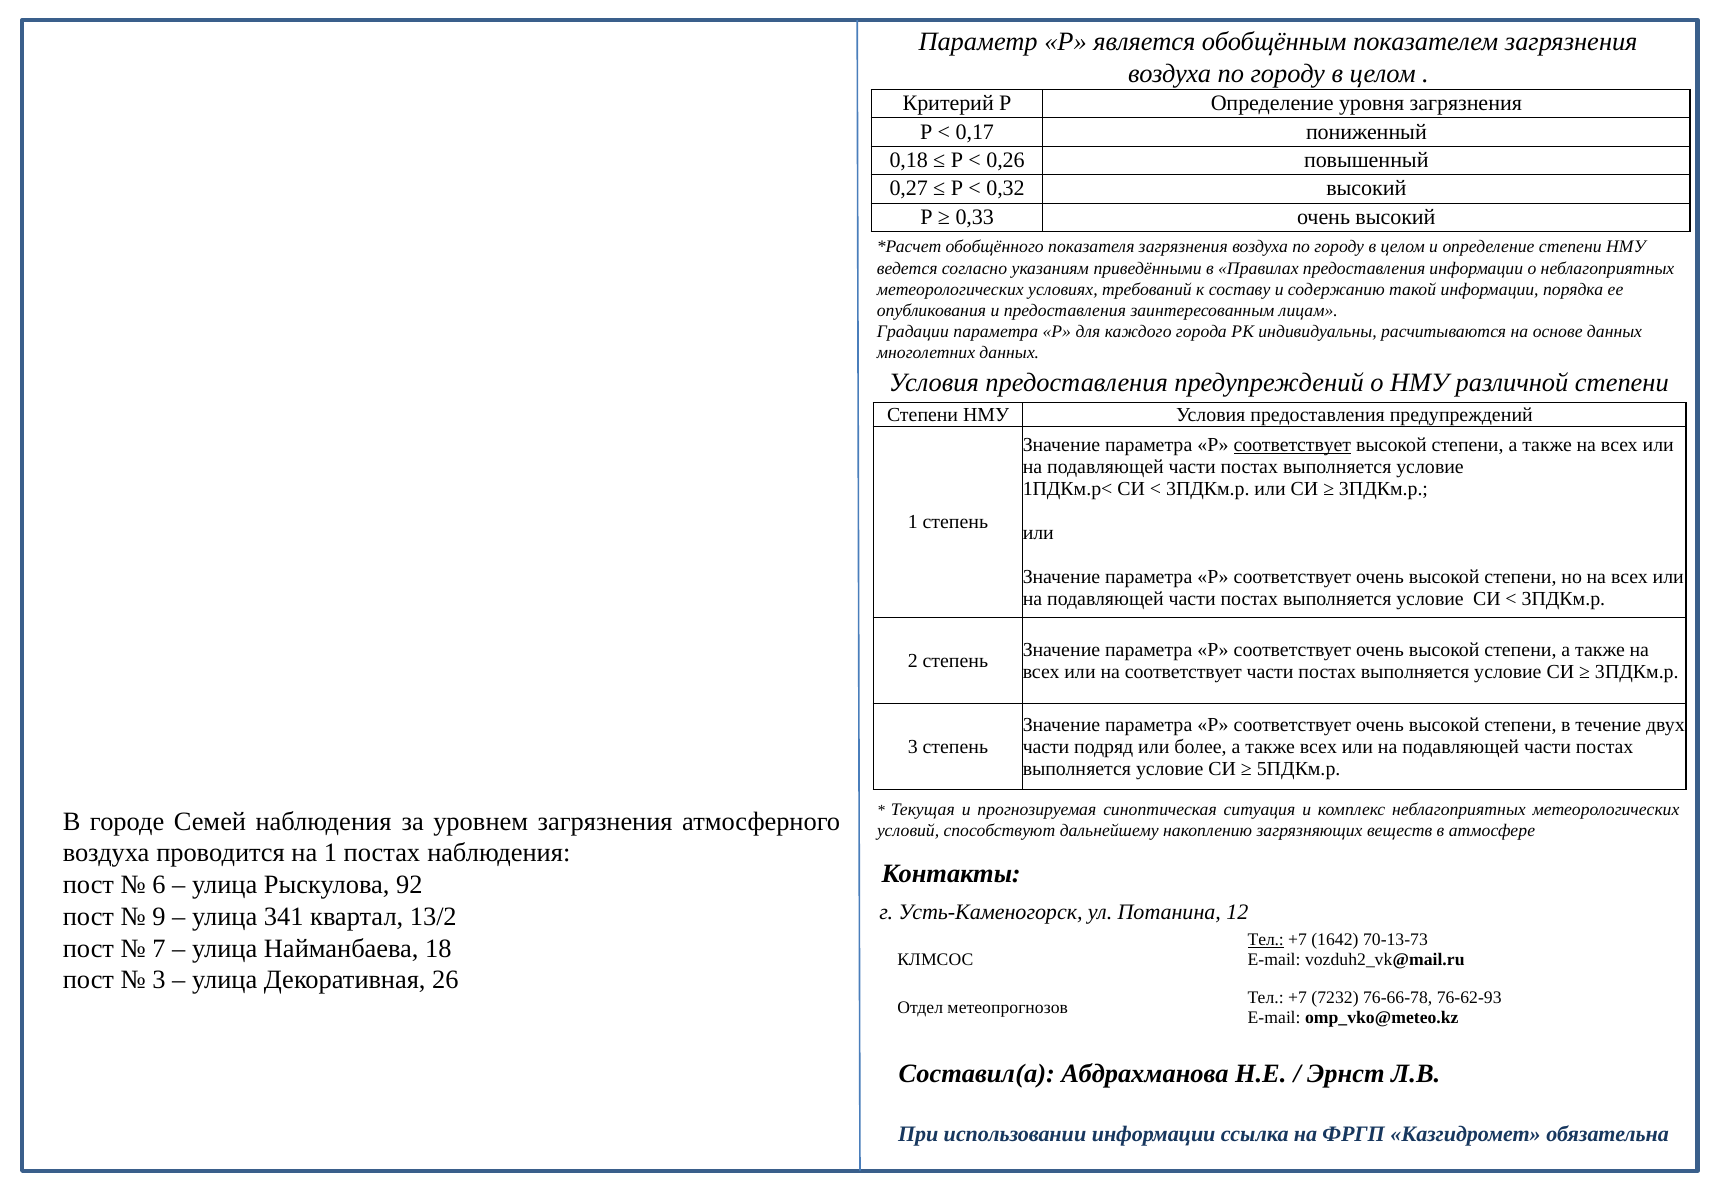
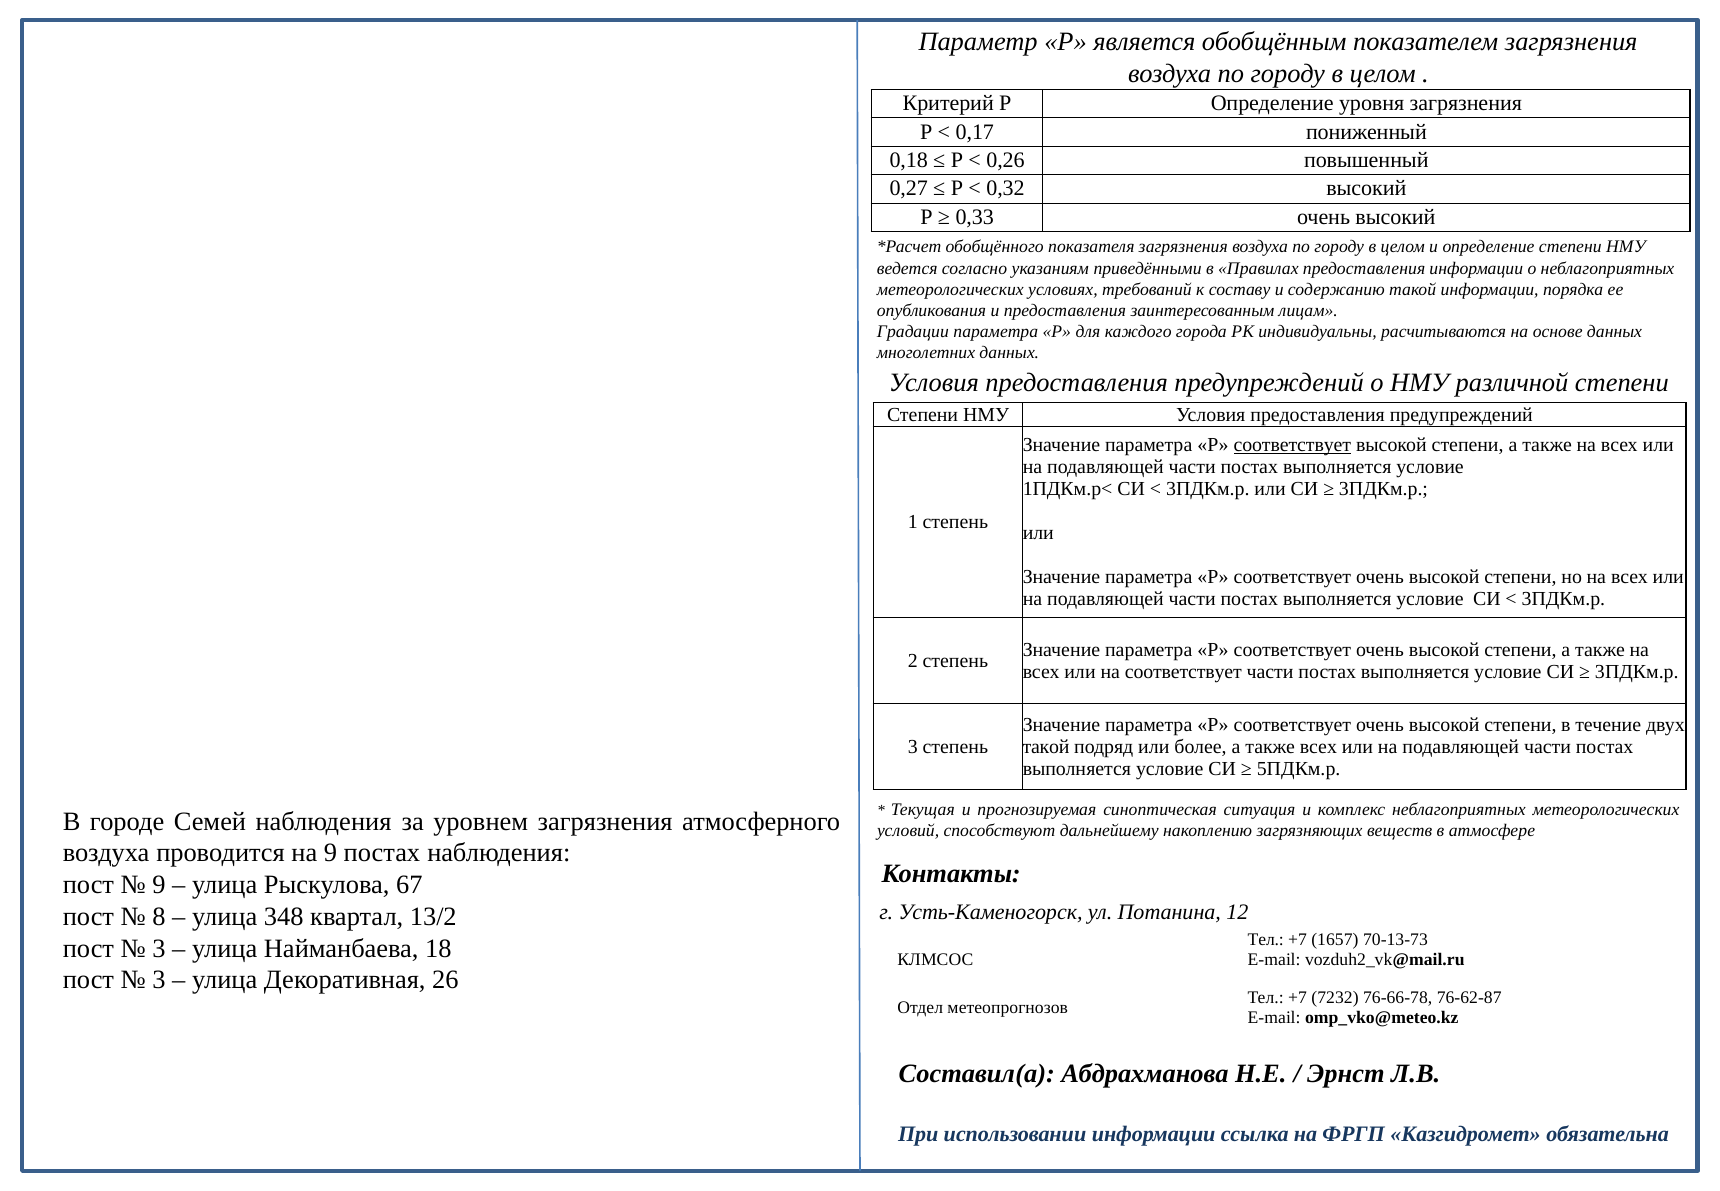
части at (1046, 747): части -> такой
на 1: 1 -> 9
6 at (159, 885): 6 -> 9
92: 92 -> 67
9: 9 -> 8
341: 341 -> 348
Тел at (1266, 940) underline: present -> none
1642: 1642 -> 1657
7 at (159, 948): 7 -> 3
76-62-93: 76-62-93 -> 76-62-87
